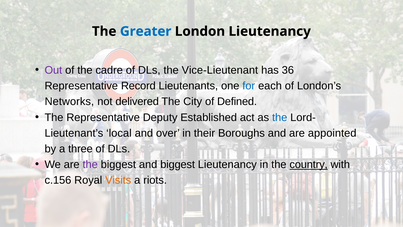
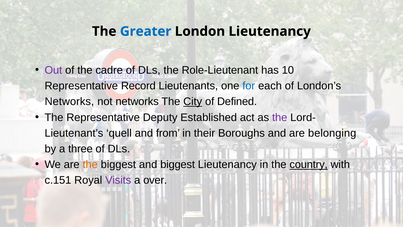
Vice-Lieutenant: Vice-Lieutenant -> Role-Lieutenant
36: 36 -> 10
not delivered: delivered -> networks
City underline: none -> present
the at (280, 117) colour: blue -> purple
local: local -> quell
over: over -> from
appointed: appointed -> belonging
the at (90, 164) colour: purple -> orange
c.156: c.156 -> c.151
Visits colour: orange -> purple
riots: riots -> over
